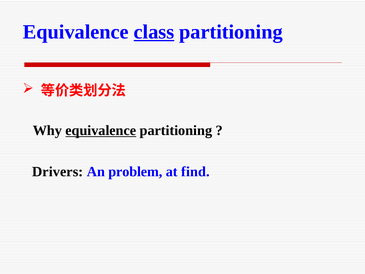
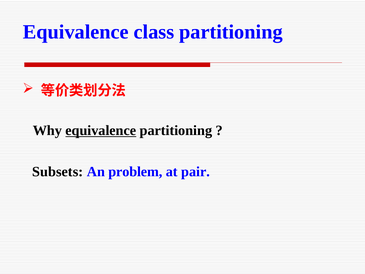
class underline: present -> none
Drivers: Drivers -> Subsets
find: find -> pair
